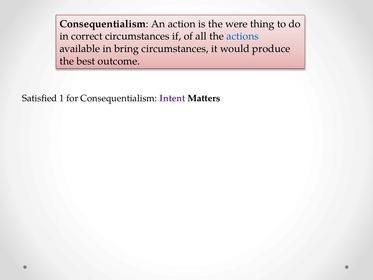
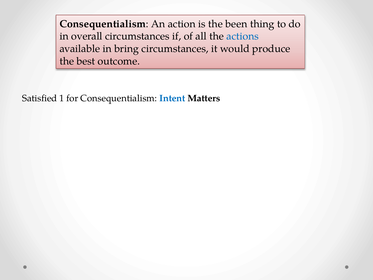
were: were -> been
correct: correct -> overall
Intent colour: purple -> blue
